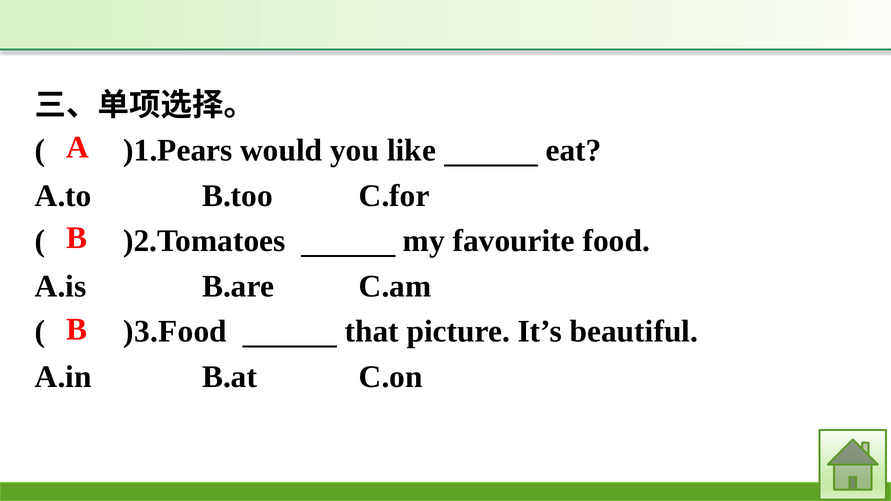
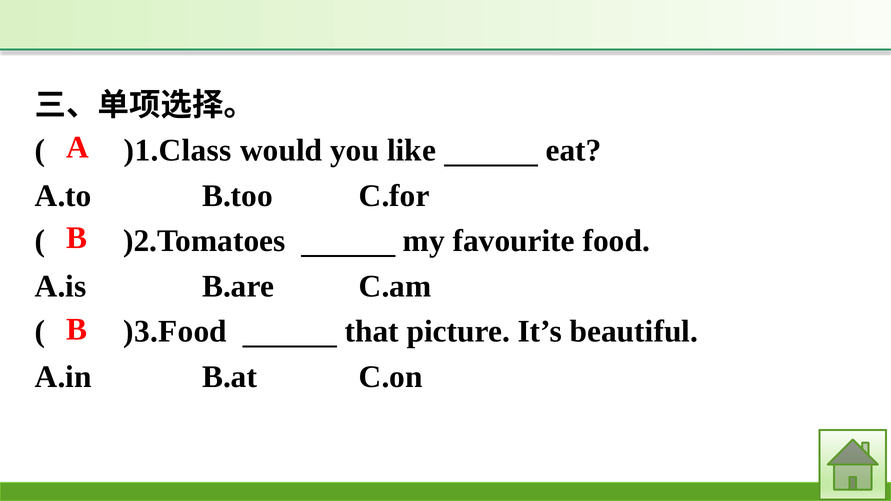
)1.Pears: )1.Pears -> )1.Class
